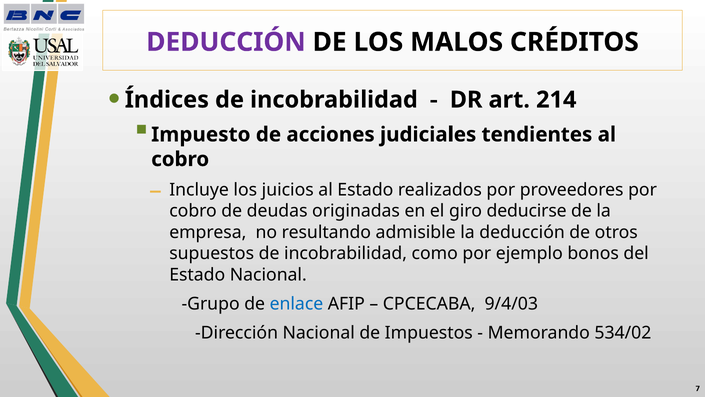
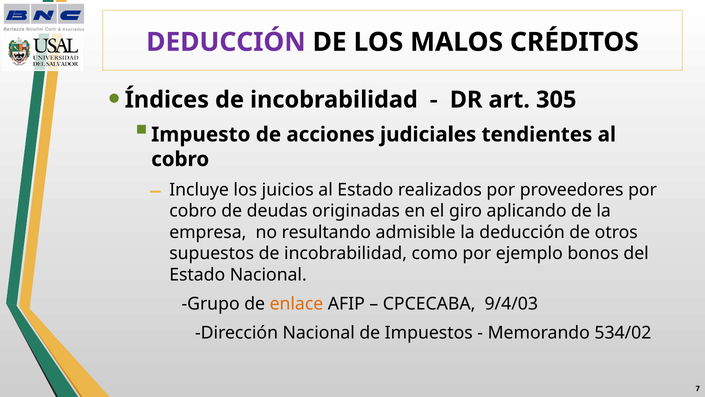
214: 214 -> 305
deducirse: deducirse -> aplicando
enlace colour: blue -> orange
